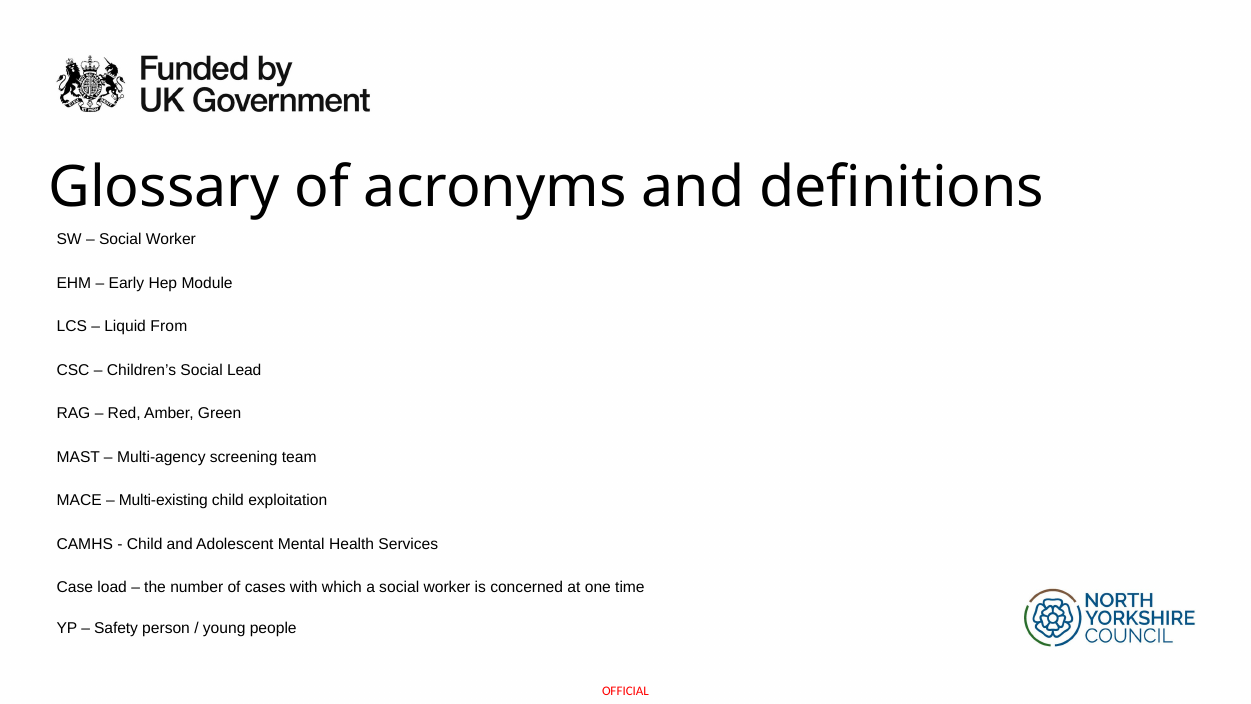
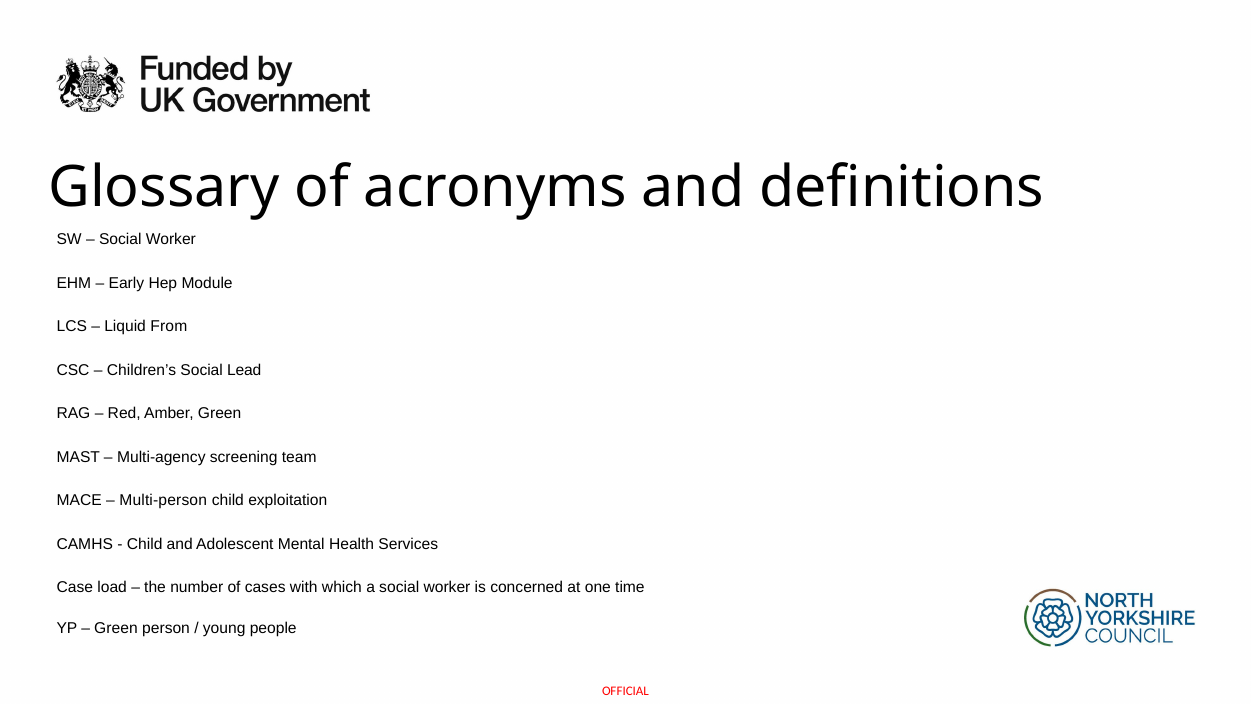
Multi-existing: Multi-existing -> Multi-person
Safety at (116, 628): Safety -> Green
